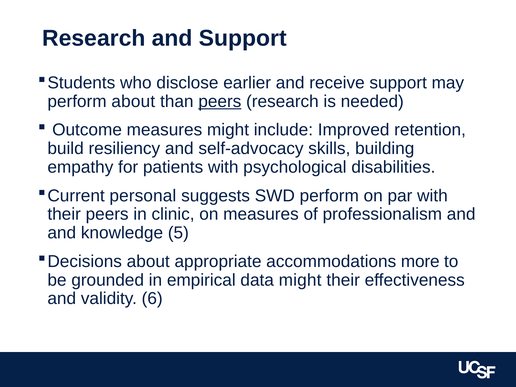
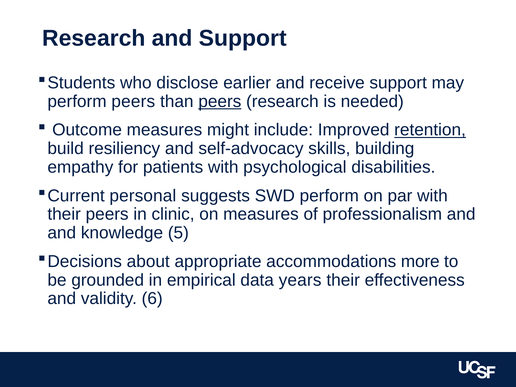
perform about: about -> peers
retention underline: none -> present
data might: might -> years
